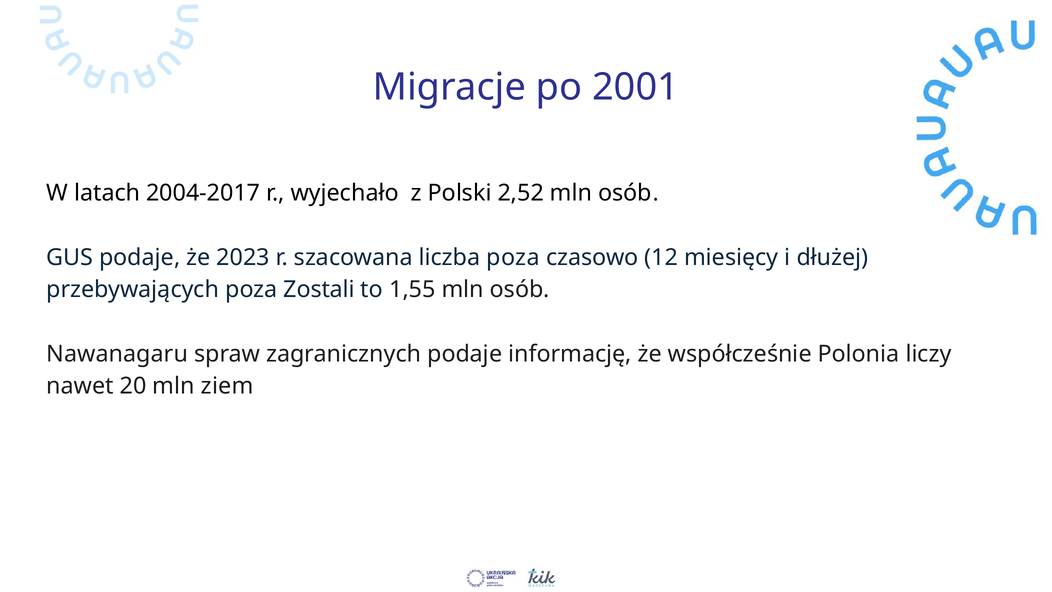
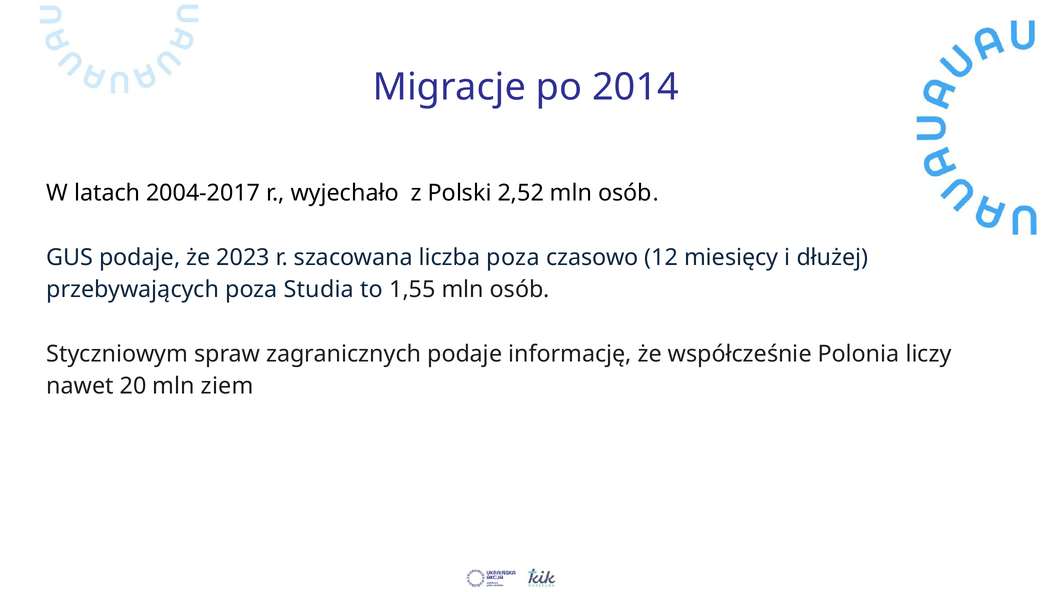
2001: 2001 -> 2014
Zostali: Zostali -> Studia
Nawanagaru: Nawanagaru -> Styczniowym
